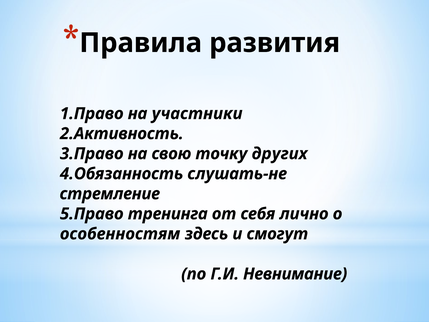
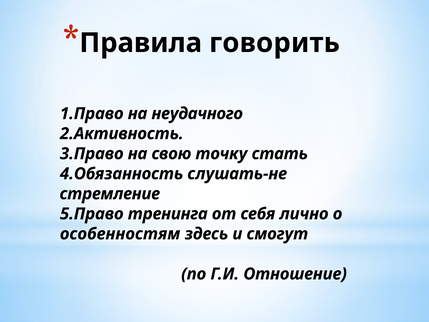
развития: развития -> говорить
участники: участники -> неудачного
других: других -> стать
Невнимание: Невнимание -> Отношение
